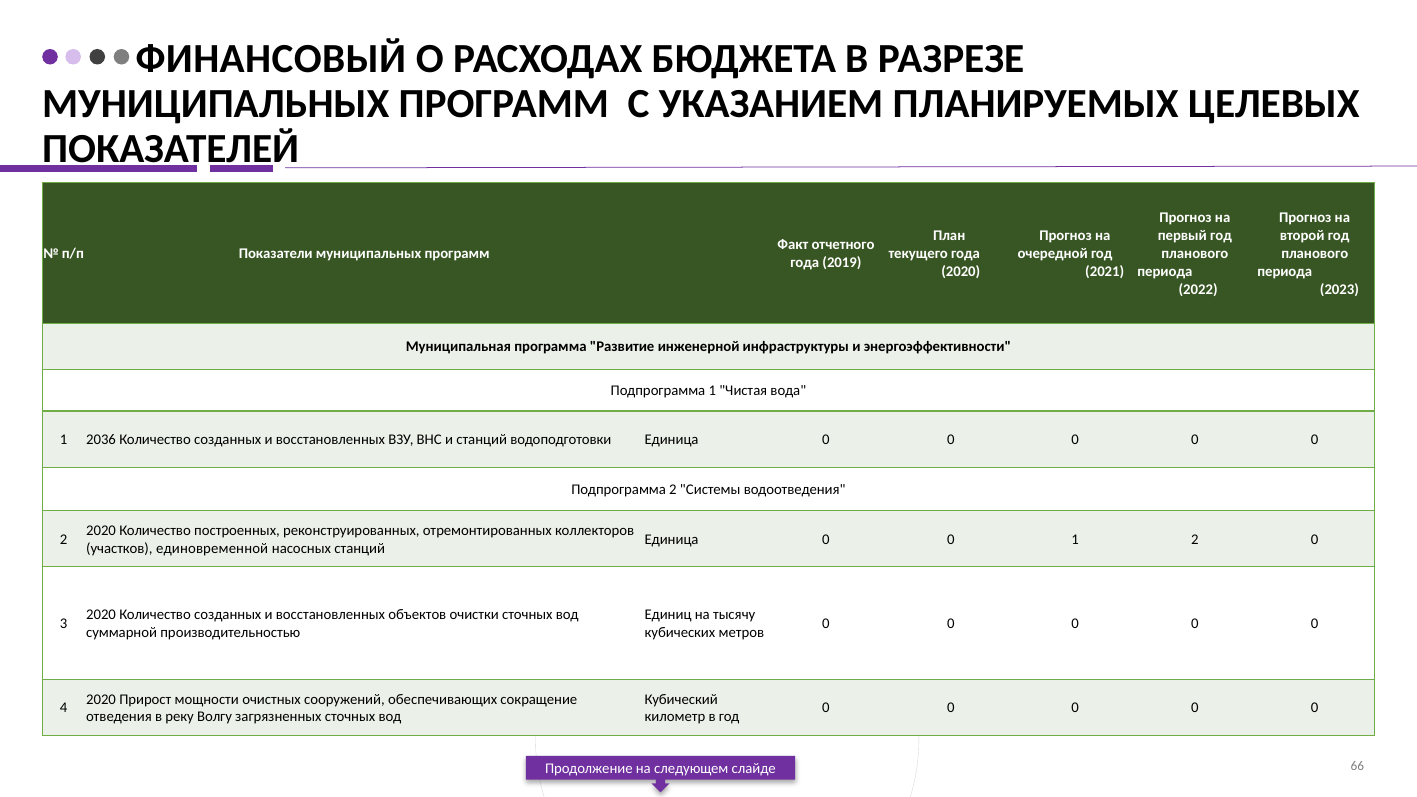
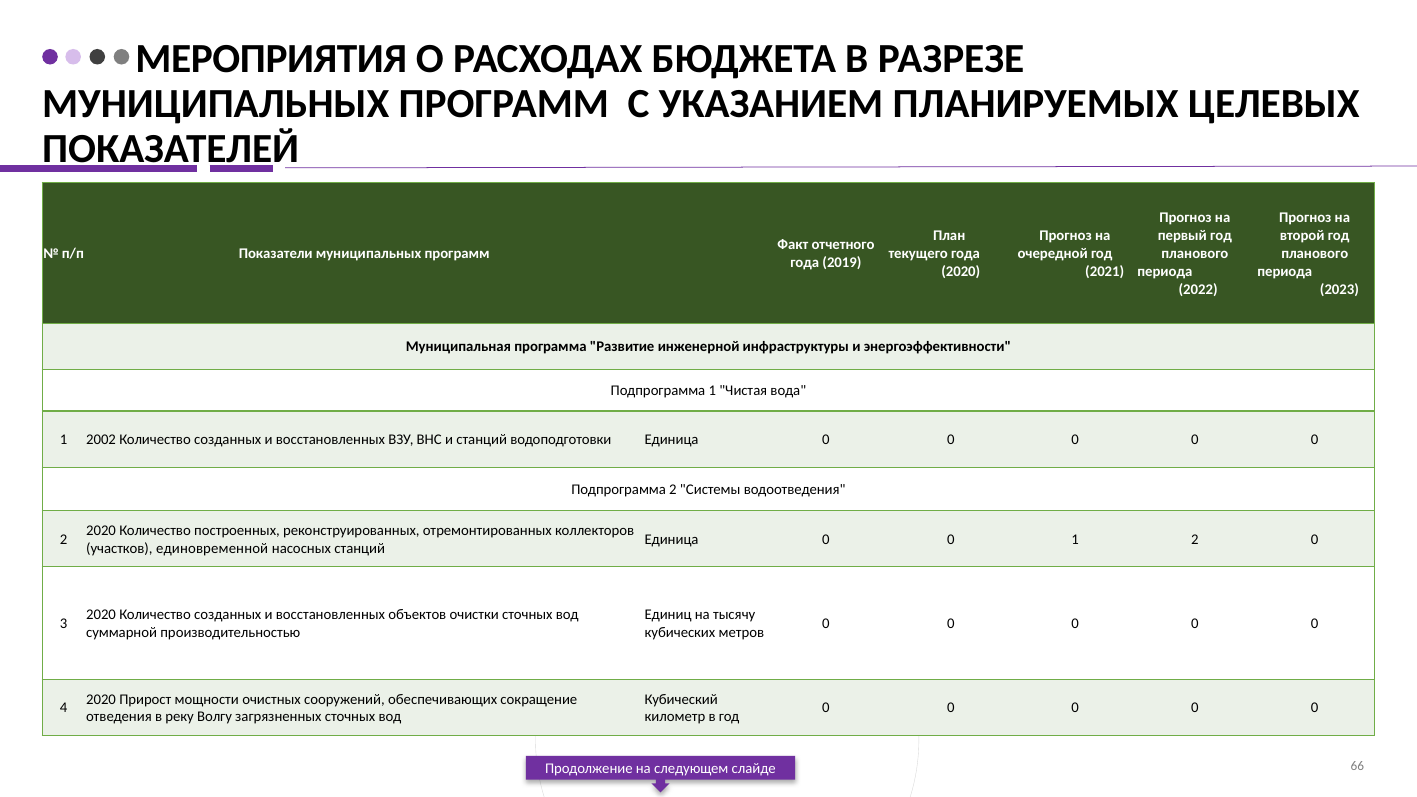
ФИНАНСОВЫЙ: ФИНАНСОВЫЙ -> МЕРОПРИЯТИЯ
2036: 2036 -> 2002
